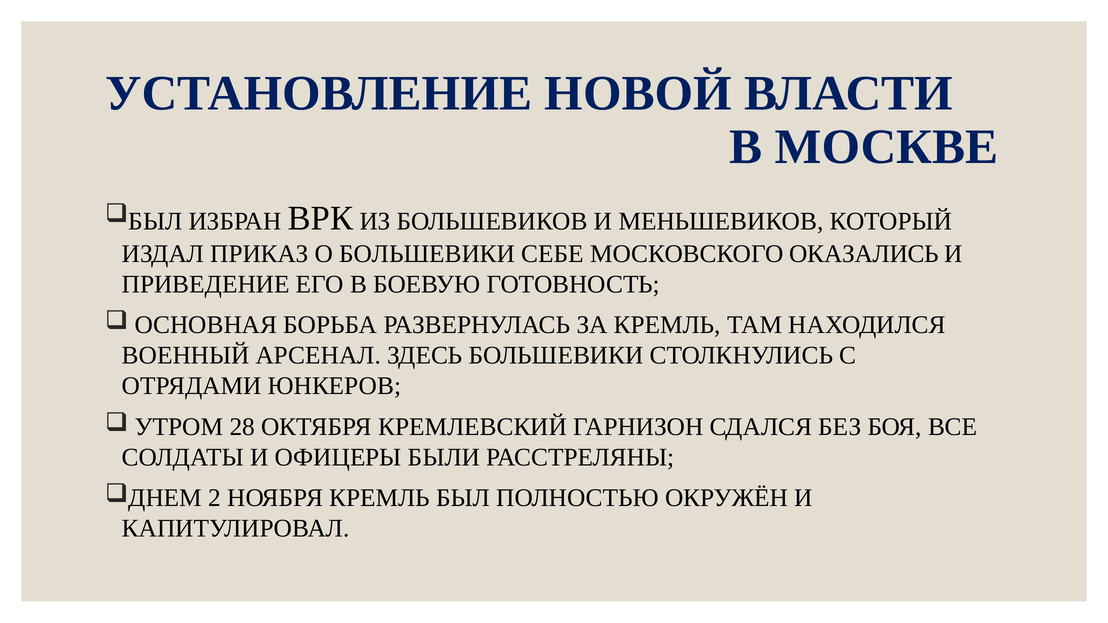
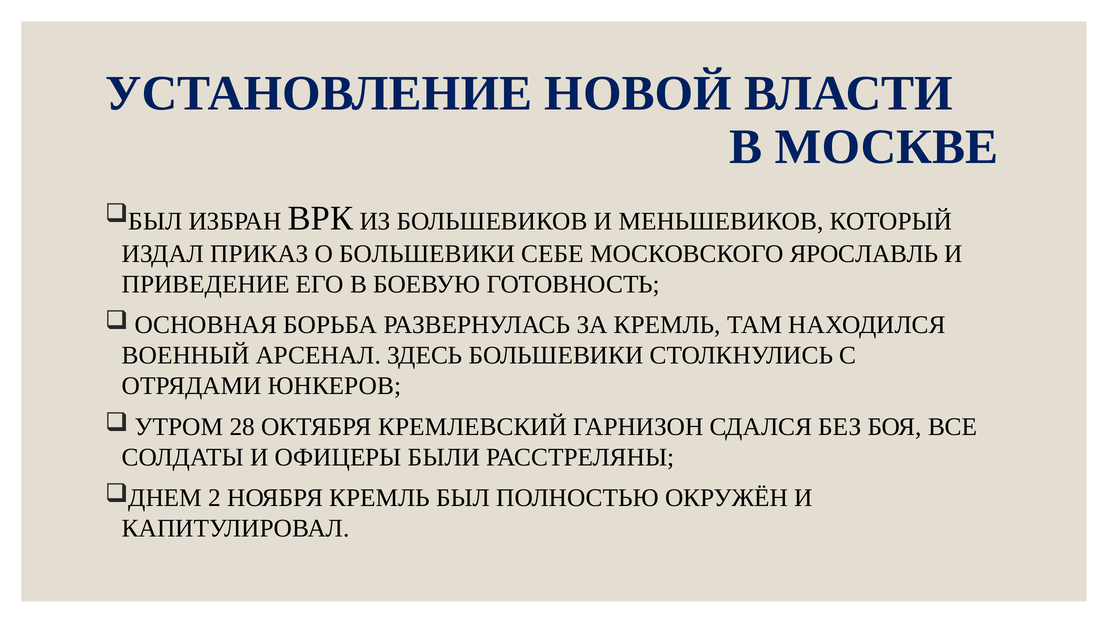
ОКАЗАЛИСЬ: ОКАЗАЛИСЬ -> ЯРОСЛАВЛЬ
